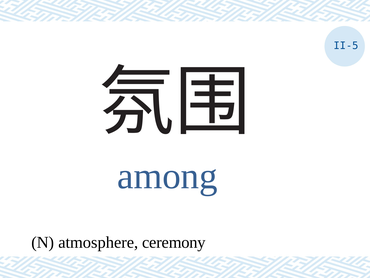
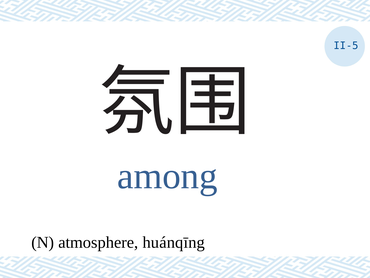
ceremony: ceremony -> huánqīng
